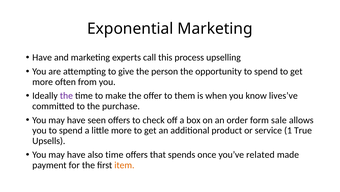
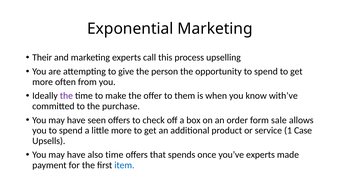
Have at (42, 57): Have -> Their
lives’ve: lives’ve -> with’ve
True: True -> Case
you’ve related: related -> experts
item colour: orange -> blue
